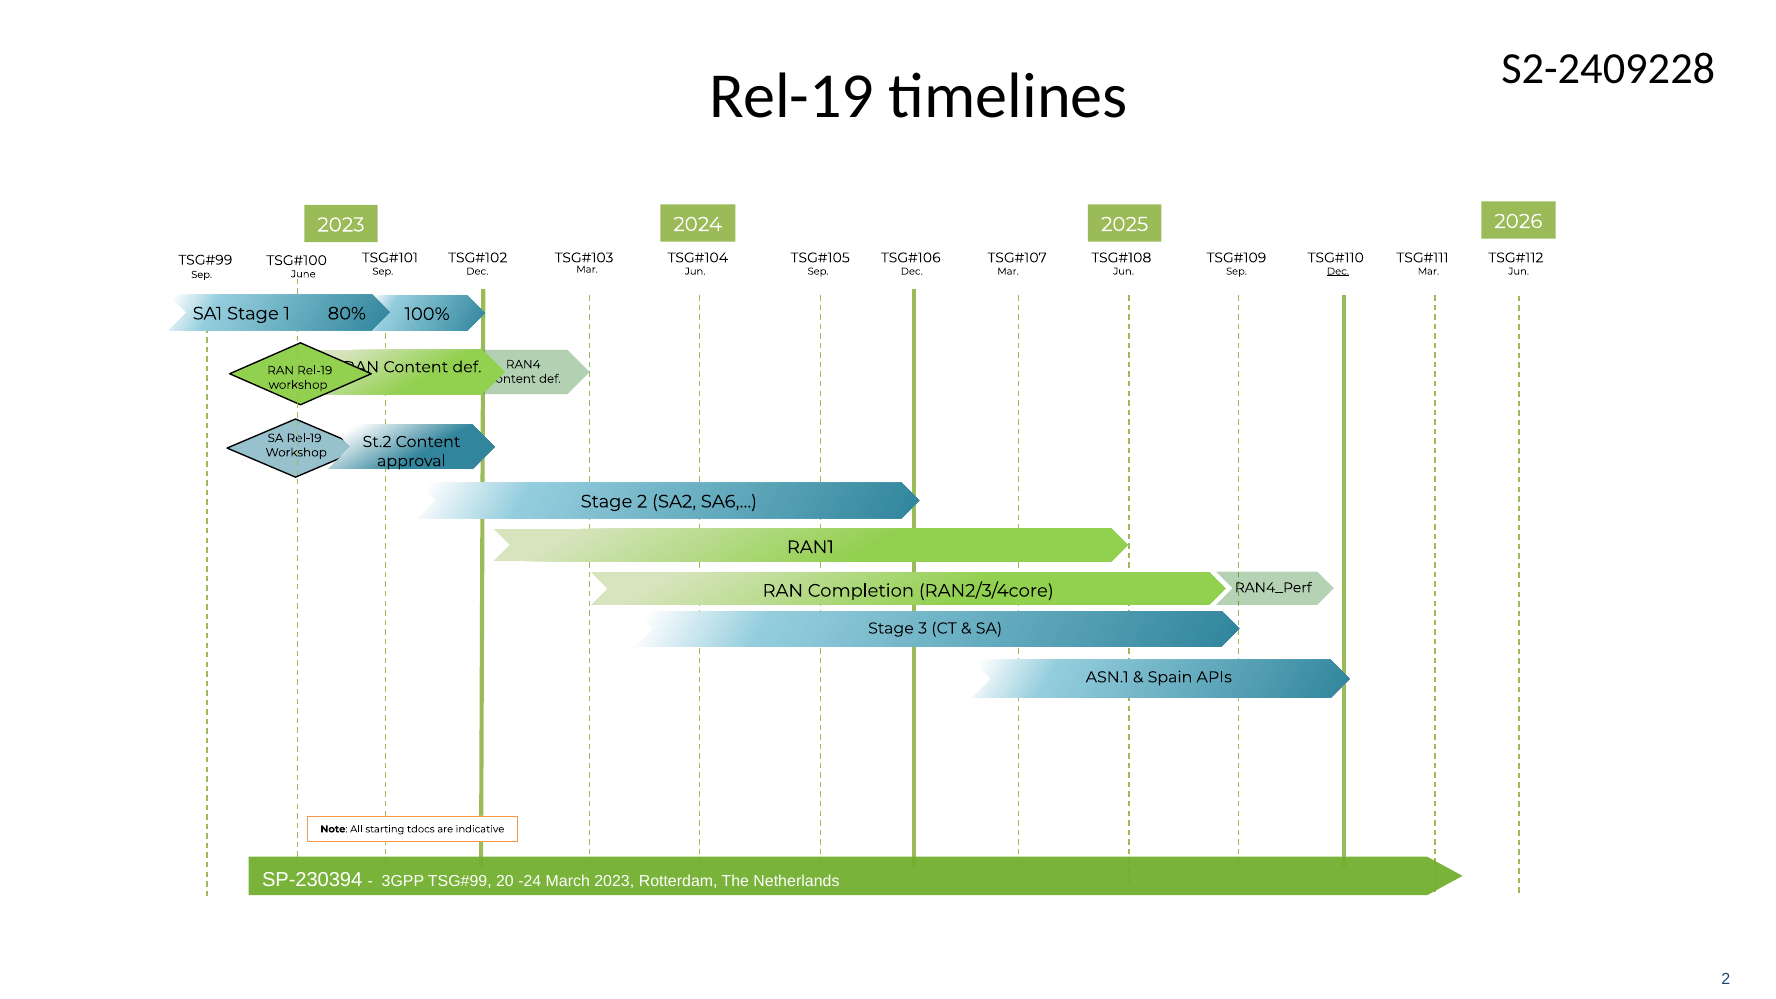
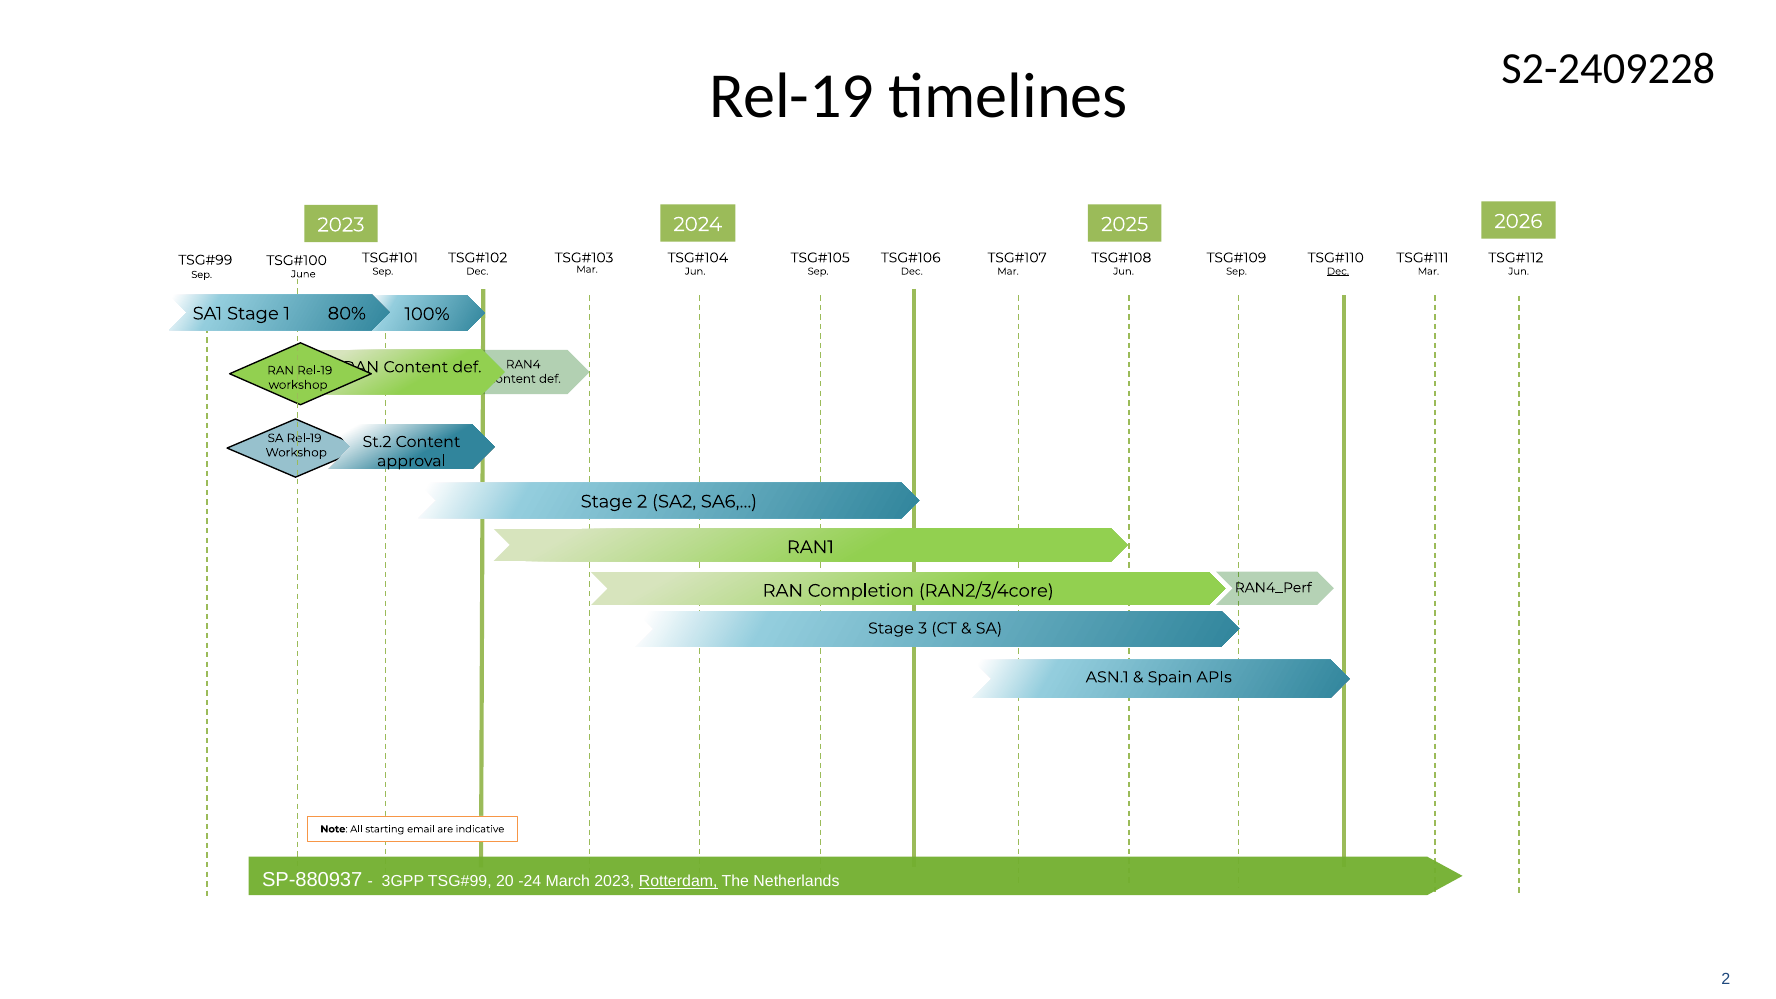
tdocs: tdocs -> email
SP-230394: SP-230394 -> SP-880937
Rotterdam underline: none -> present
